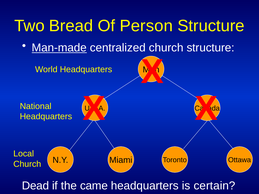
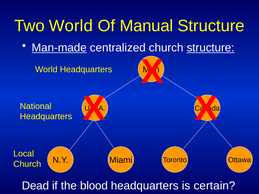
Two Bread: Bread -> World
Person: Person -> Manual
structure at (211, 48) underline: none -> present
came: came -> blood
